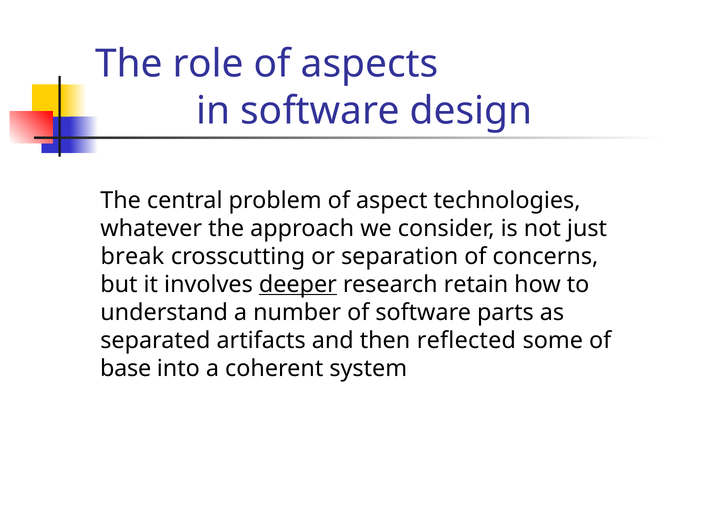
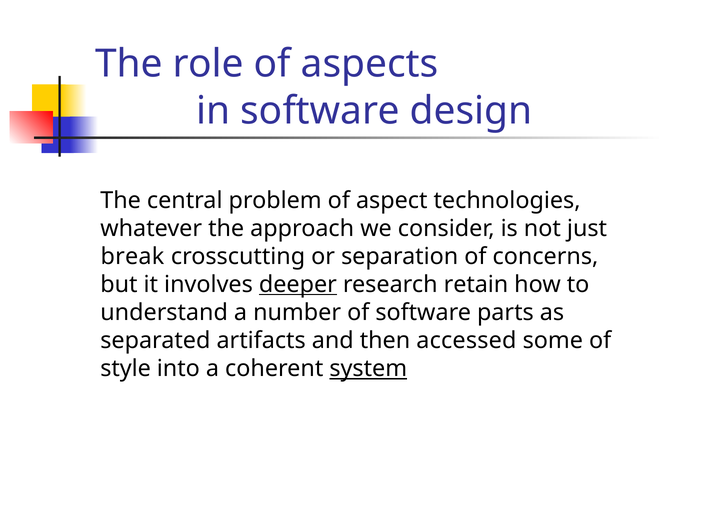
reflected: reflected -> accessed
base: base -> style
system underline: none -> present
